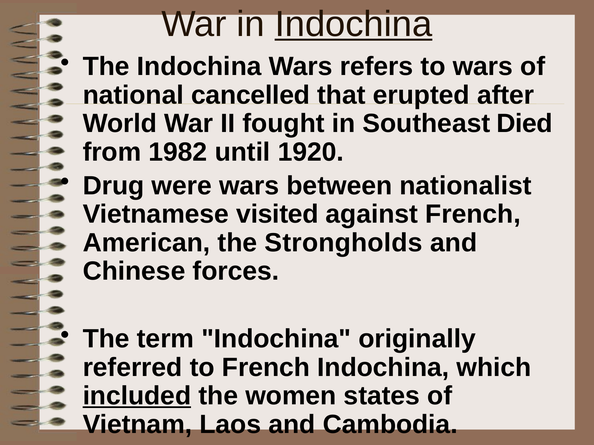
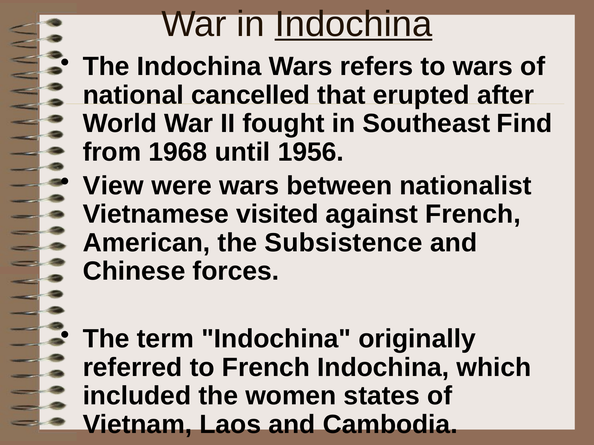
Died: Died -> Find
1982: 1982 -> 1968
1920: 1920 -> 1956
Drug: Drug -> View
Strongholds: Strongholds -> Subsistence
included underline: present -> none
